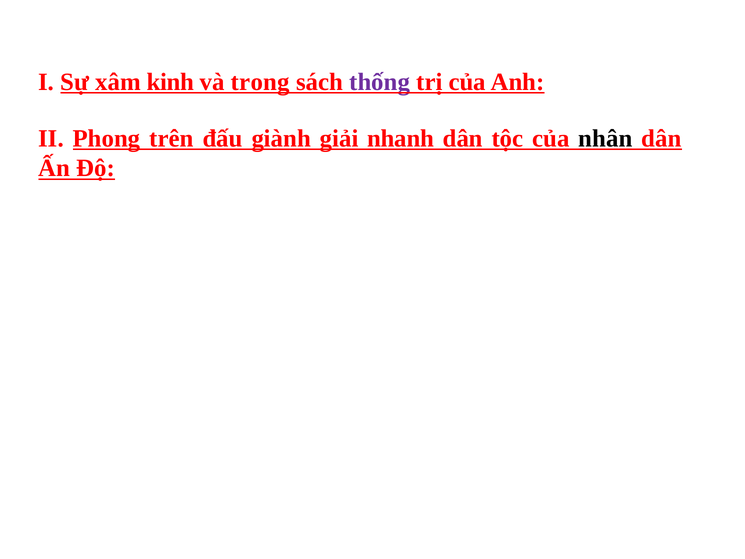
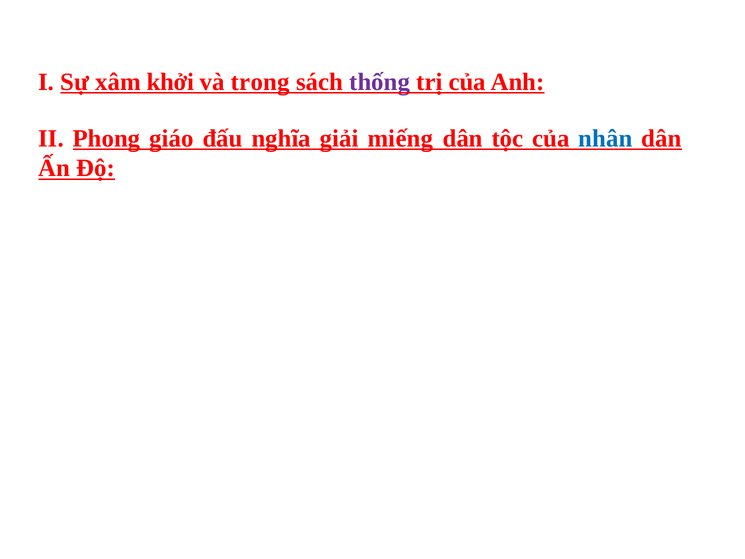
kinh: kinh -> khởi
trên: trên -> giáo
giành: giành -> nghĩa
nhanh: nhanh -> miếng
nhân colour: black -> blue
